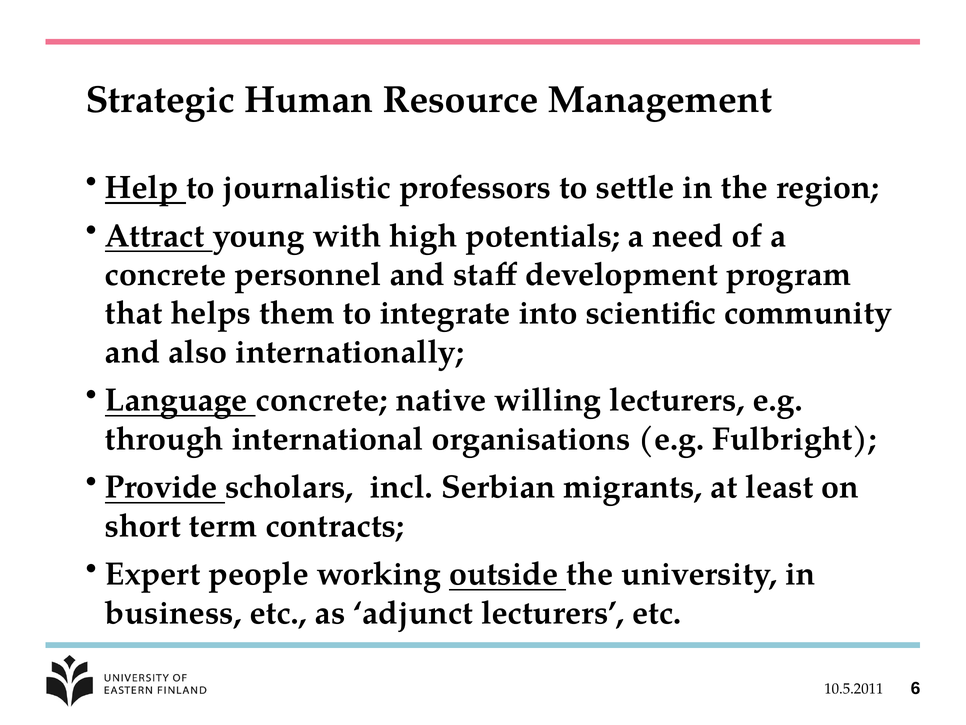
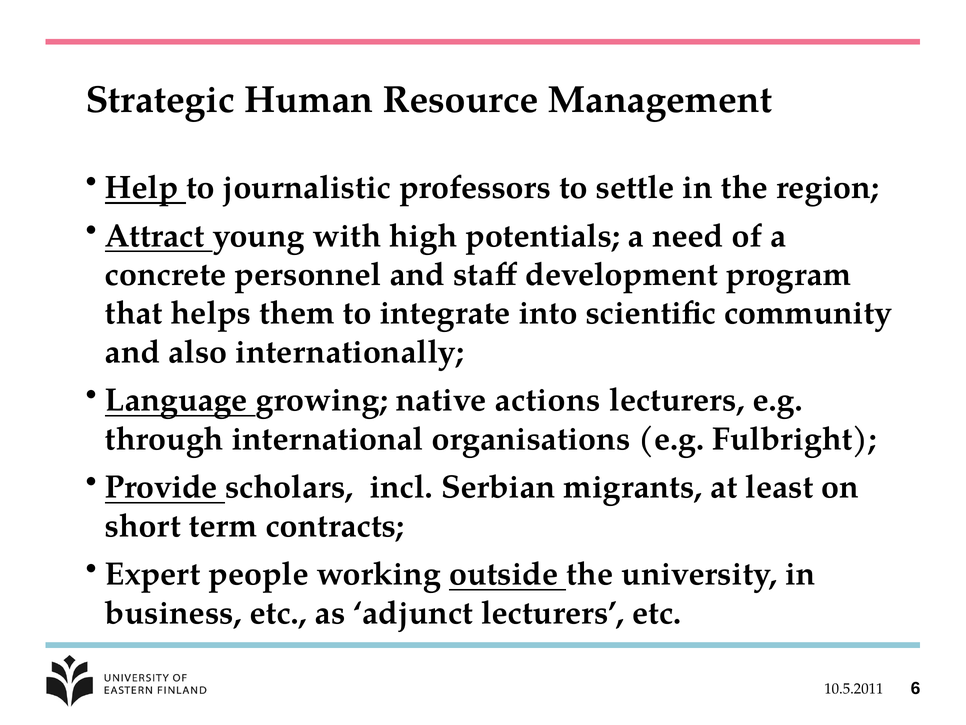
Language concrete: concrete -> growing
willing: willing -> actions
